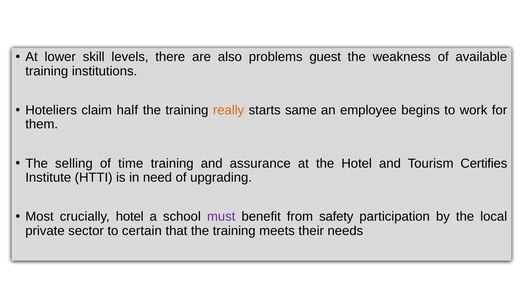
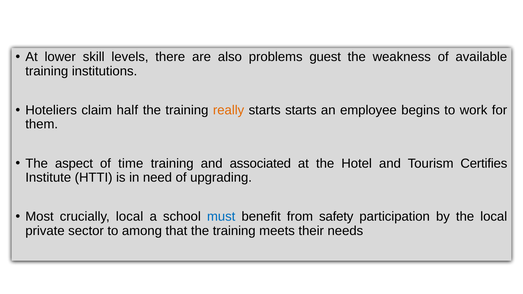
starts same: same -> starts
selling: selling -> aspect
assurance: assurance -> associated
crucially hotel: hotel -> local
must colour: purple -> blue
certain: certain -> among
